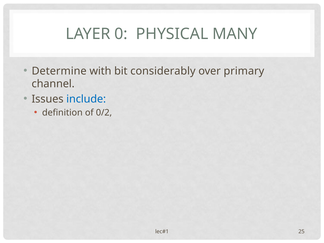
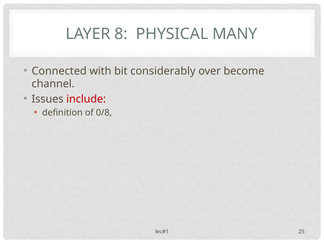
0: 0 -> 8
Determine: Determine -> Connected
primary: primary -> become
include colour: blue -> red
0/2: 0/2 -> 0/8
